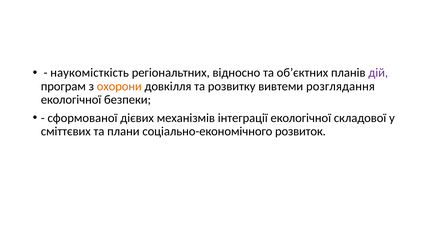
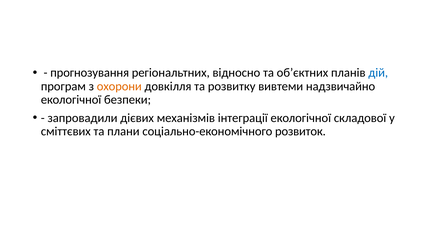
наукомісткість: наукомісткість -> прогнозування
дій colour: purple -> blue
розглядання: розглядання -> надзвичайно
сформованої: сформованої -> запровадили
